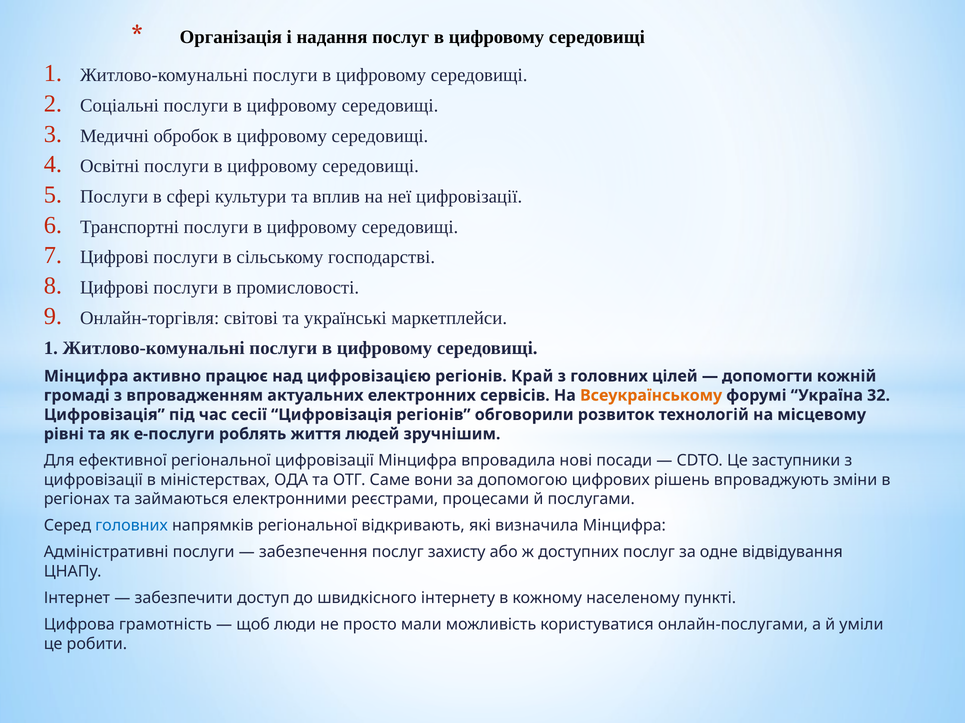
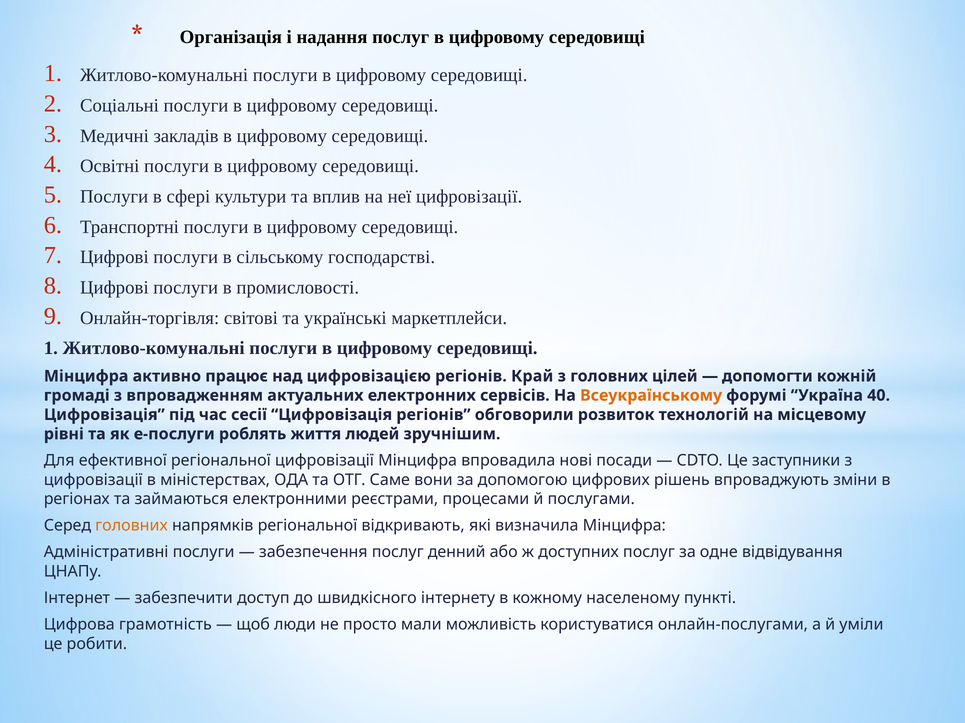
обробок: обробок -> закладів
32: 32 -> 40
головних at (131, 526) colour: blue -> orange
захисту: захисту -> денний
